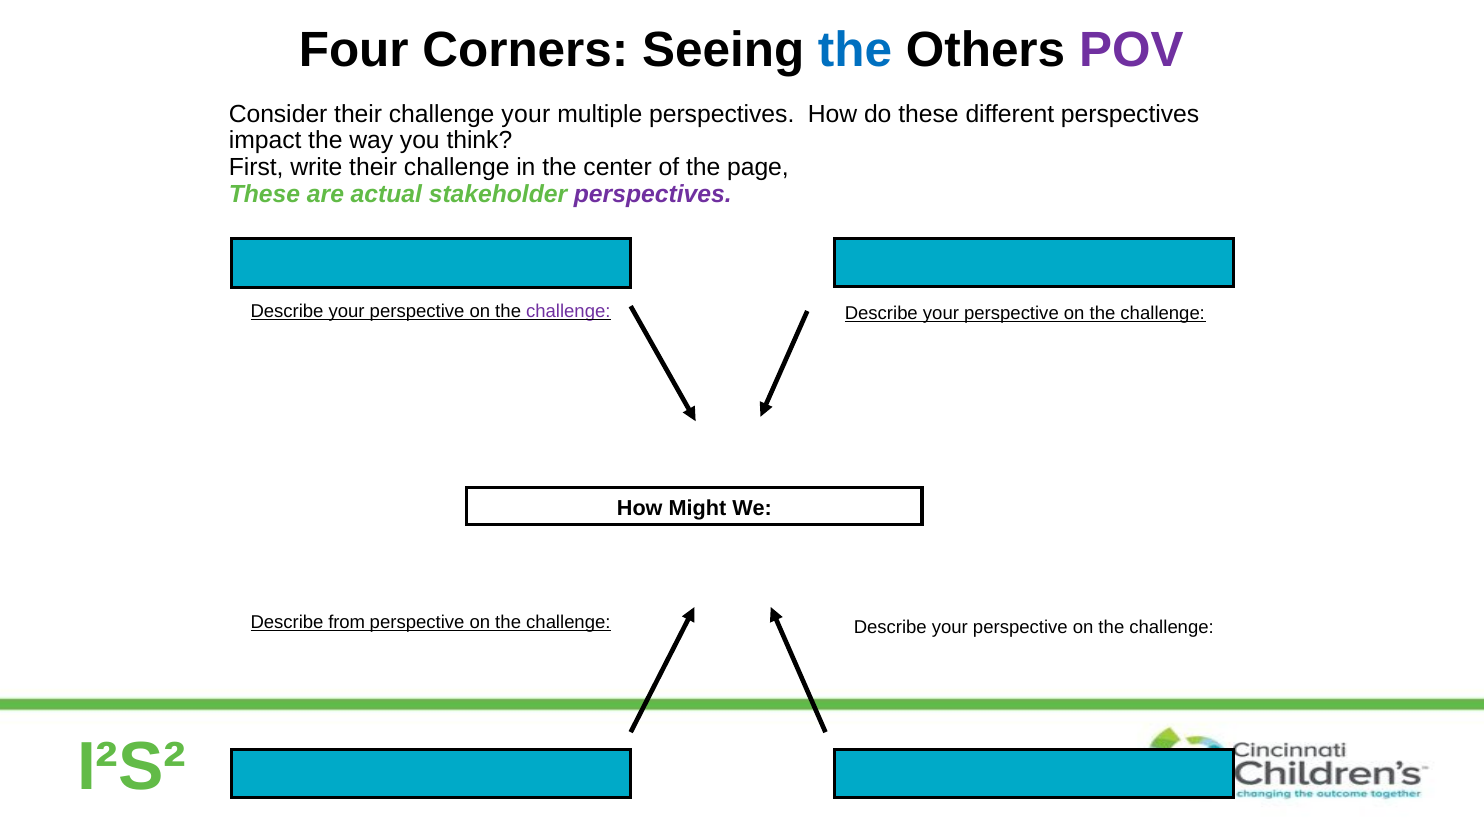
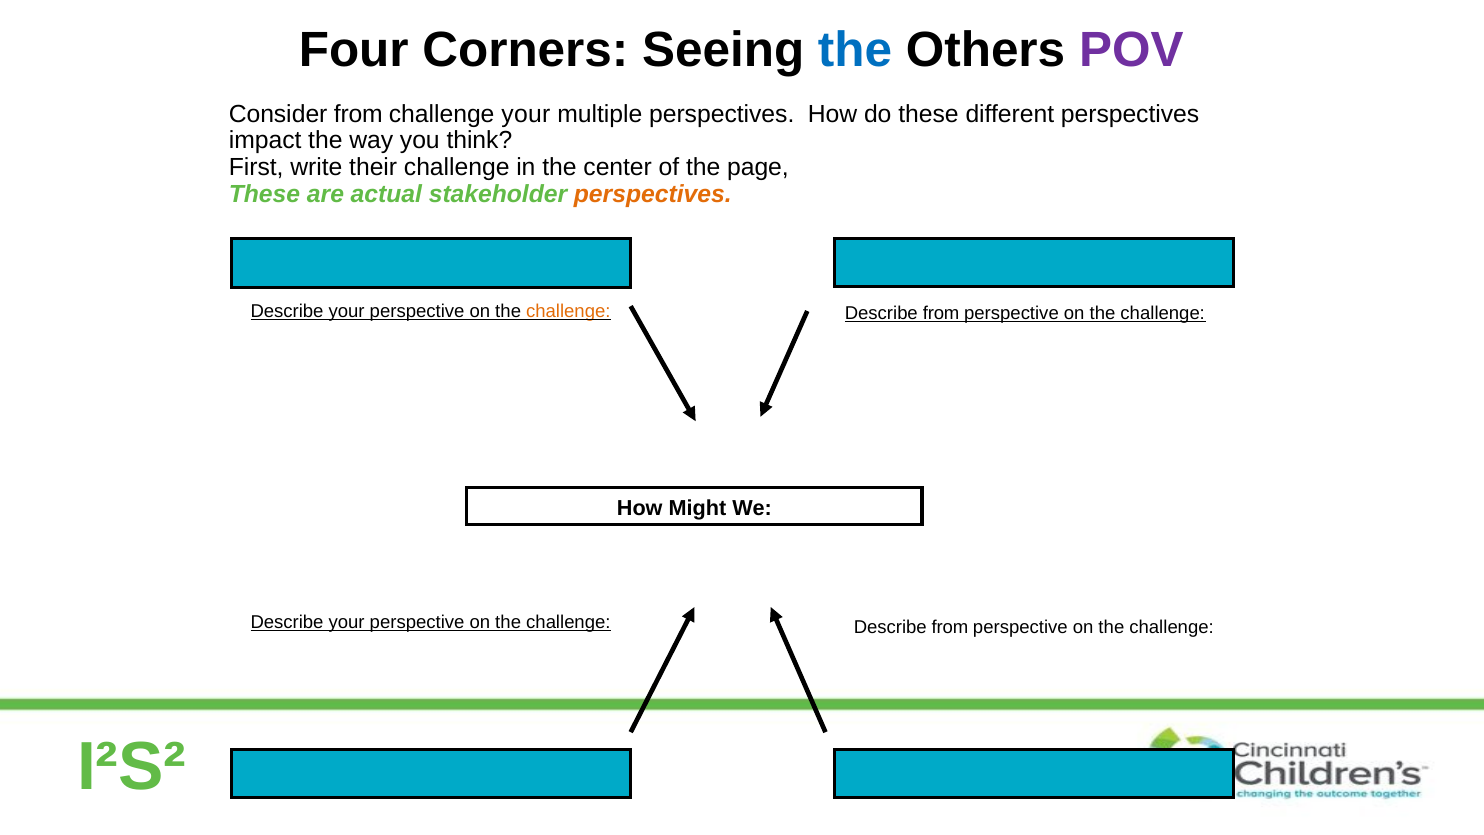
Consider their: their -> from
perspectives at (653, 194) colour: purple -> orange
challenge at (568, 312) colour: purple -> orange
your at (941, 314): your -> from
from at (347, 622): from -> your
your at (950, 627): your -> from
